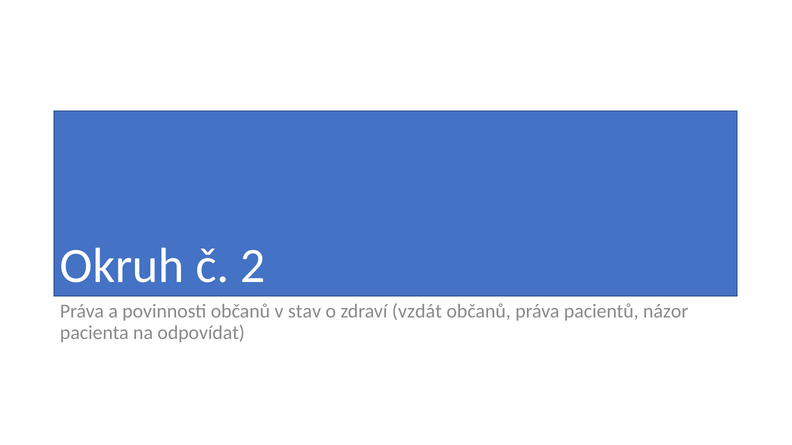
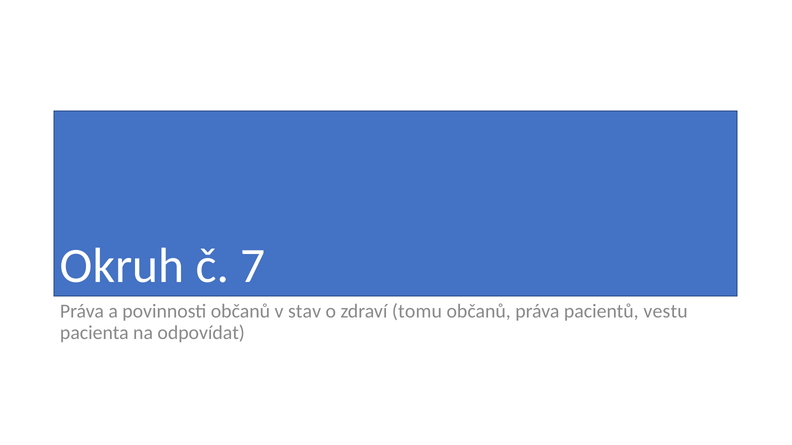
2: 2 -> 7
vzdát: vzdát -> tomu
názor: názor -> vestu
